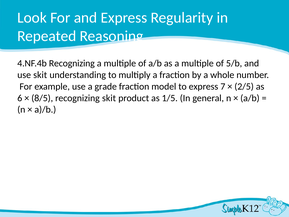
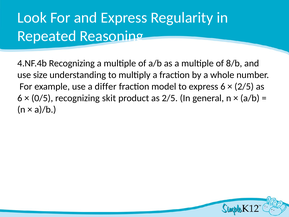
5/b: 5/b -> 8/b
use skit: skit -> size
grade: grade -> differ
express 7: 7 -> 6
8/5: 8/5 -> 0/5
as 1/5: 1/5 -> 2/5
